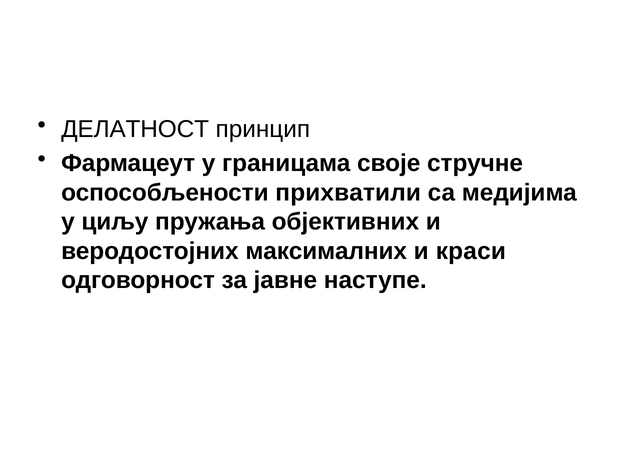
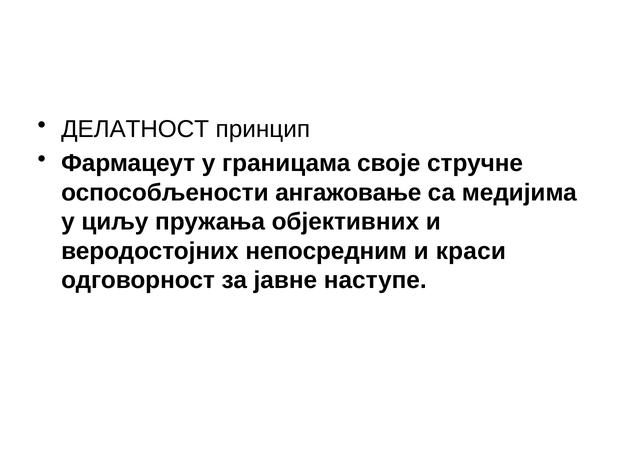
прихватили: прихватили -> ангажовање
максималних: максималних -> непосредним
